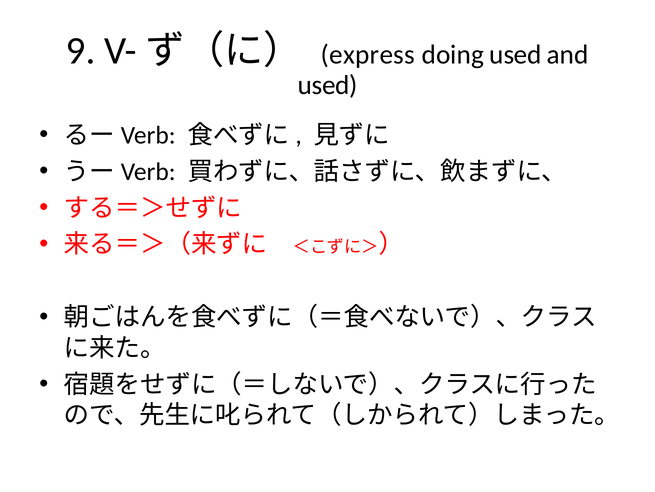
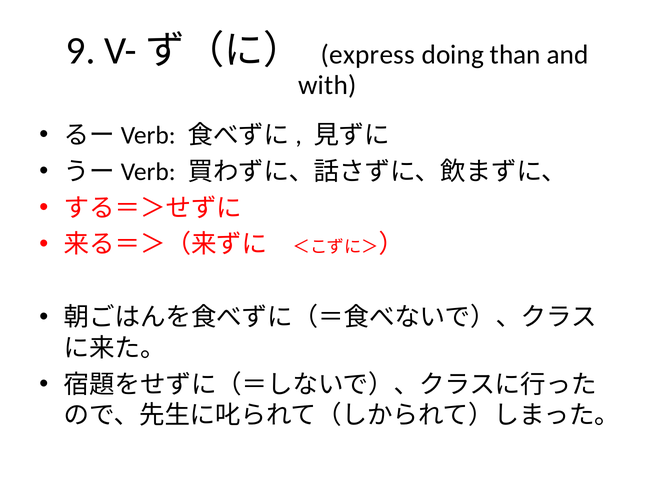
doing used: used -> than
used at (328, 85): used -> with
